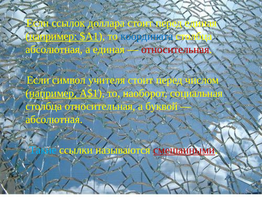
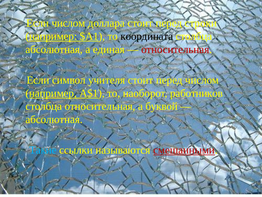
Если ссылок: ссылок -> числом
перед единая: единая -> строки
координата colour: blue -> black
социальная: социальная -> работников
